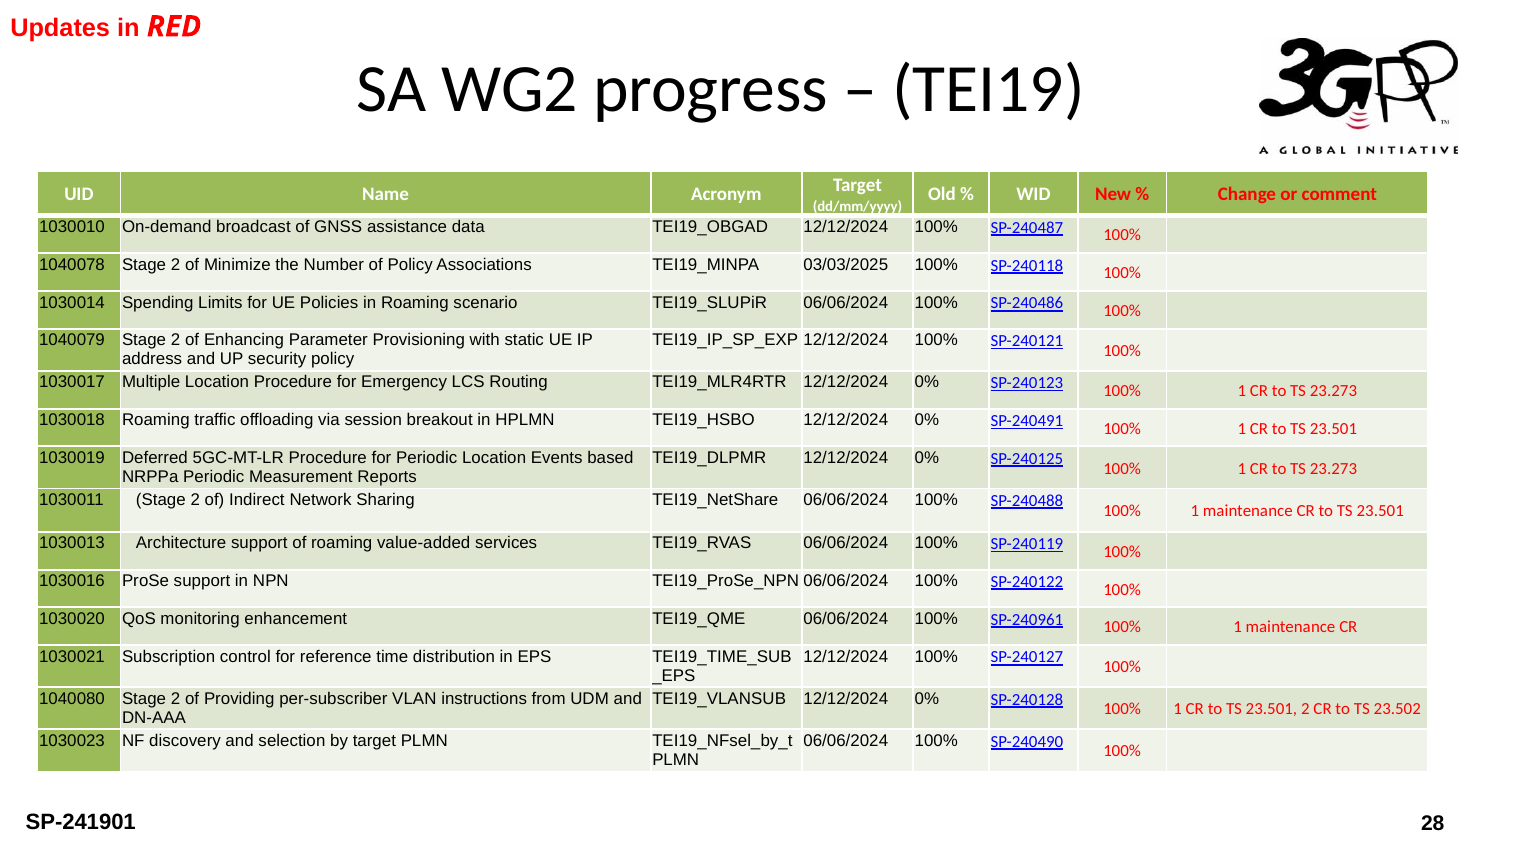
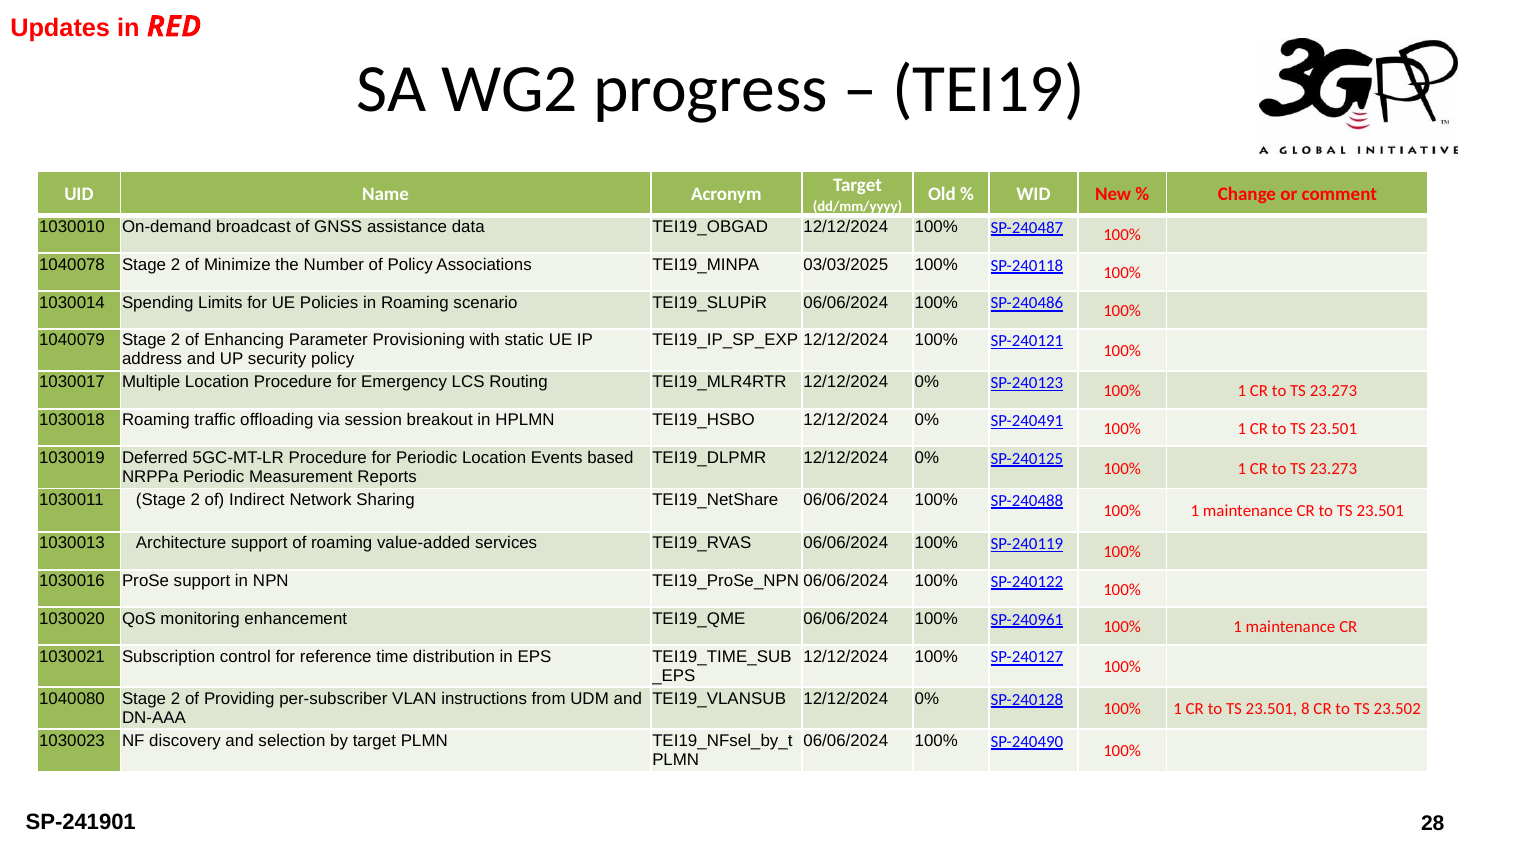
23.501 2: 2 -> 8
